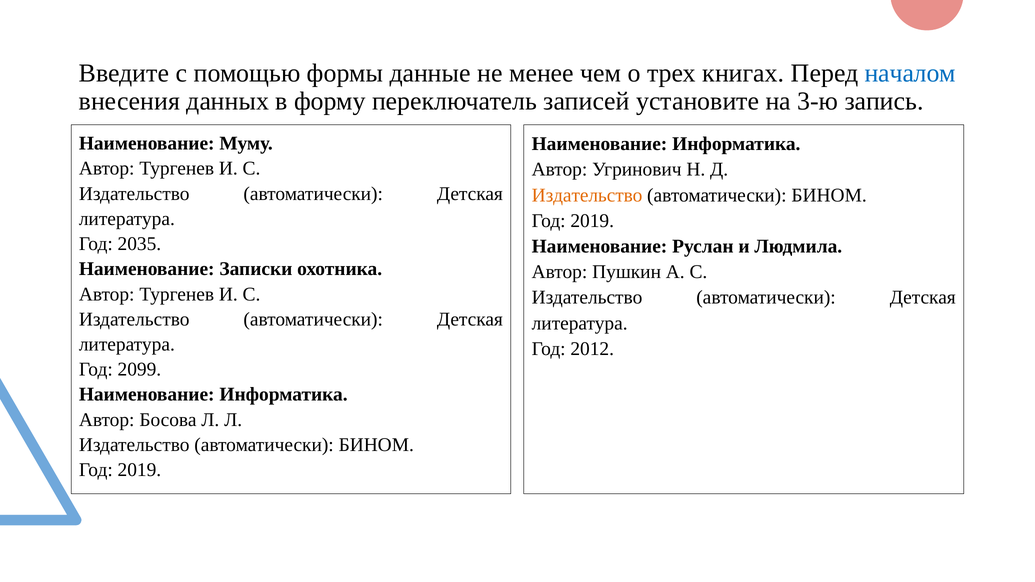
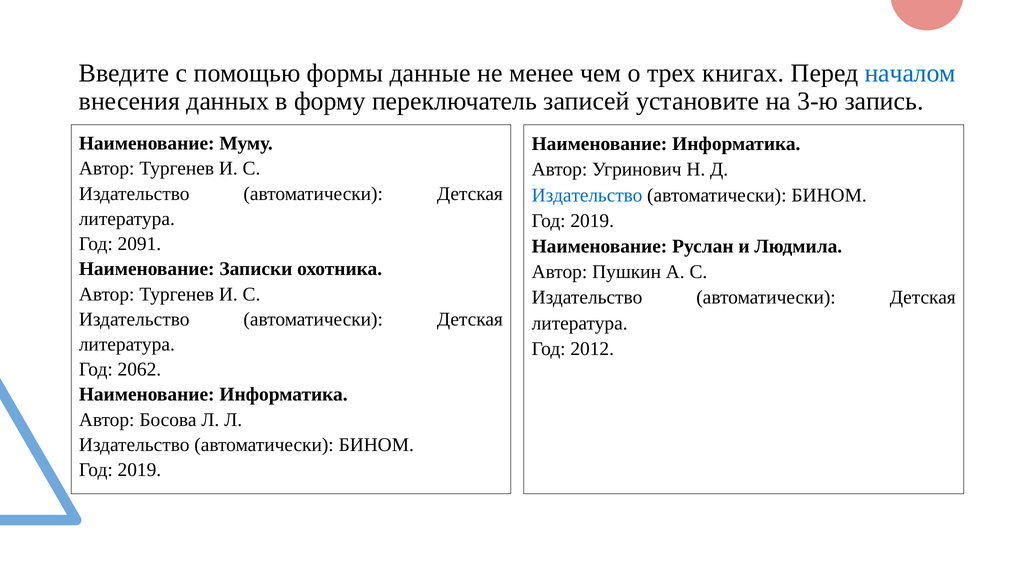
Издательство at (587, 195) colour: orange -> blue
2035: 2035 -> 2091
2099: 2099 -> 2062
